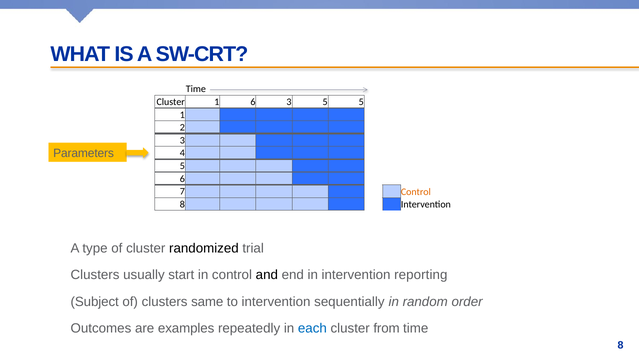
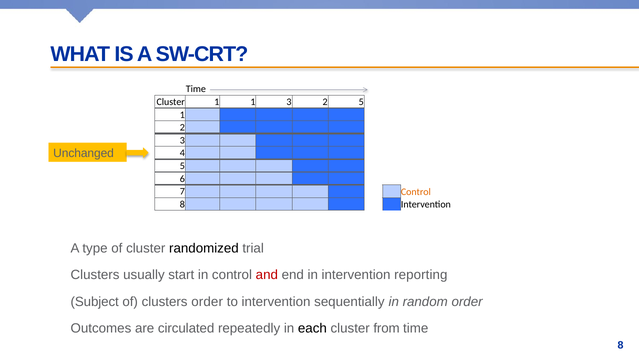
1 6: 6 -> 1
3 5: 5 -> 2
Parameters: Parameters -> Unchanged
and colour: black -> red
clusters same: same -> order
examples: examples -> circulated
each colour: blue -> black
